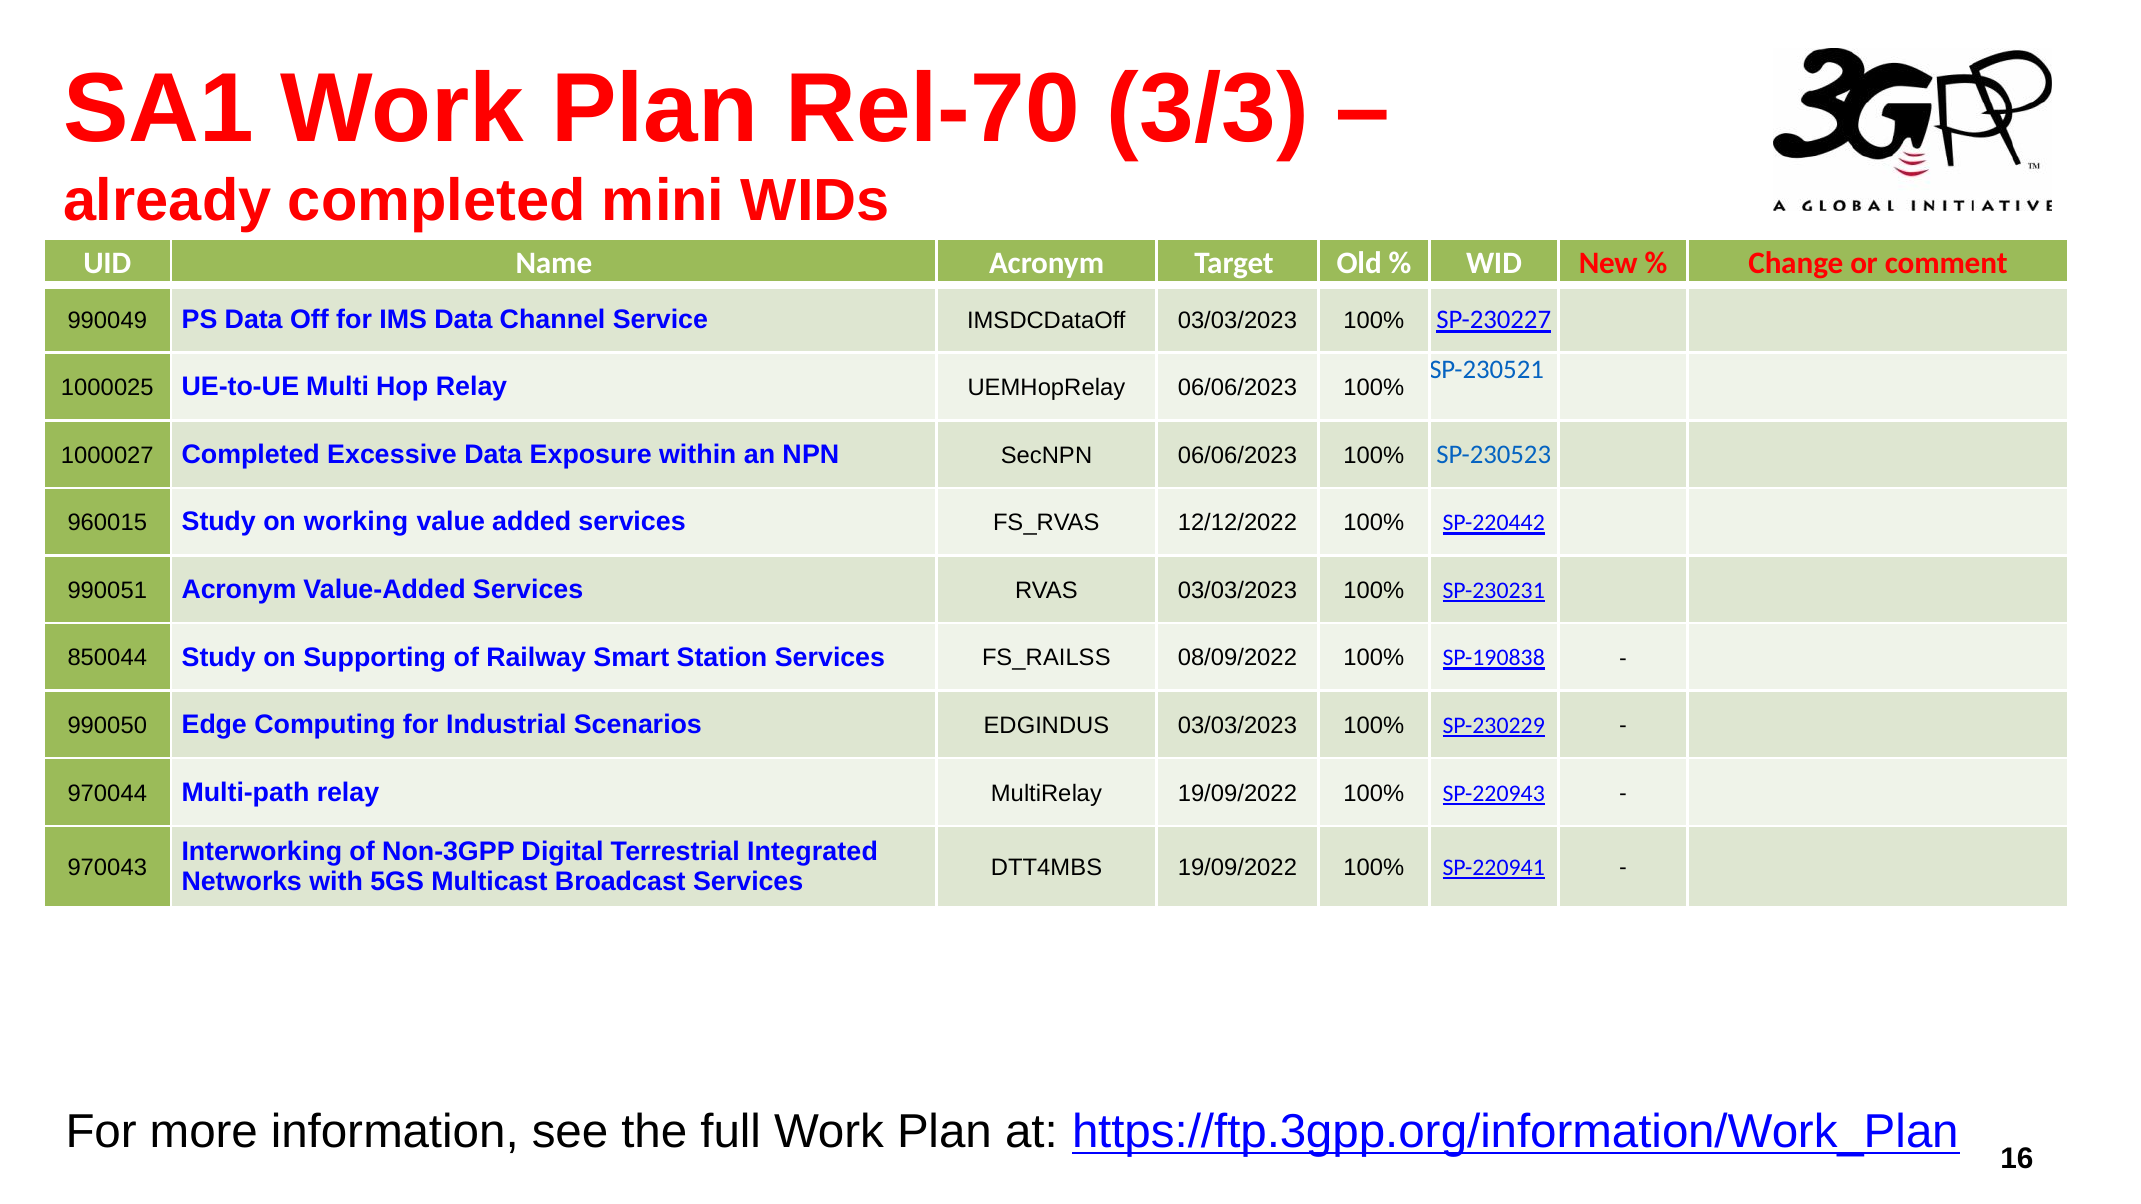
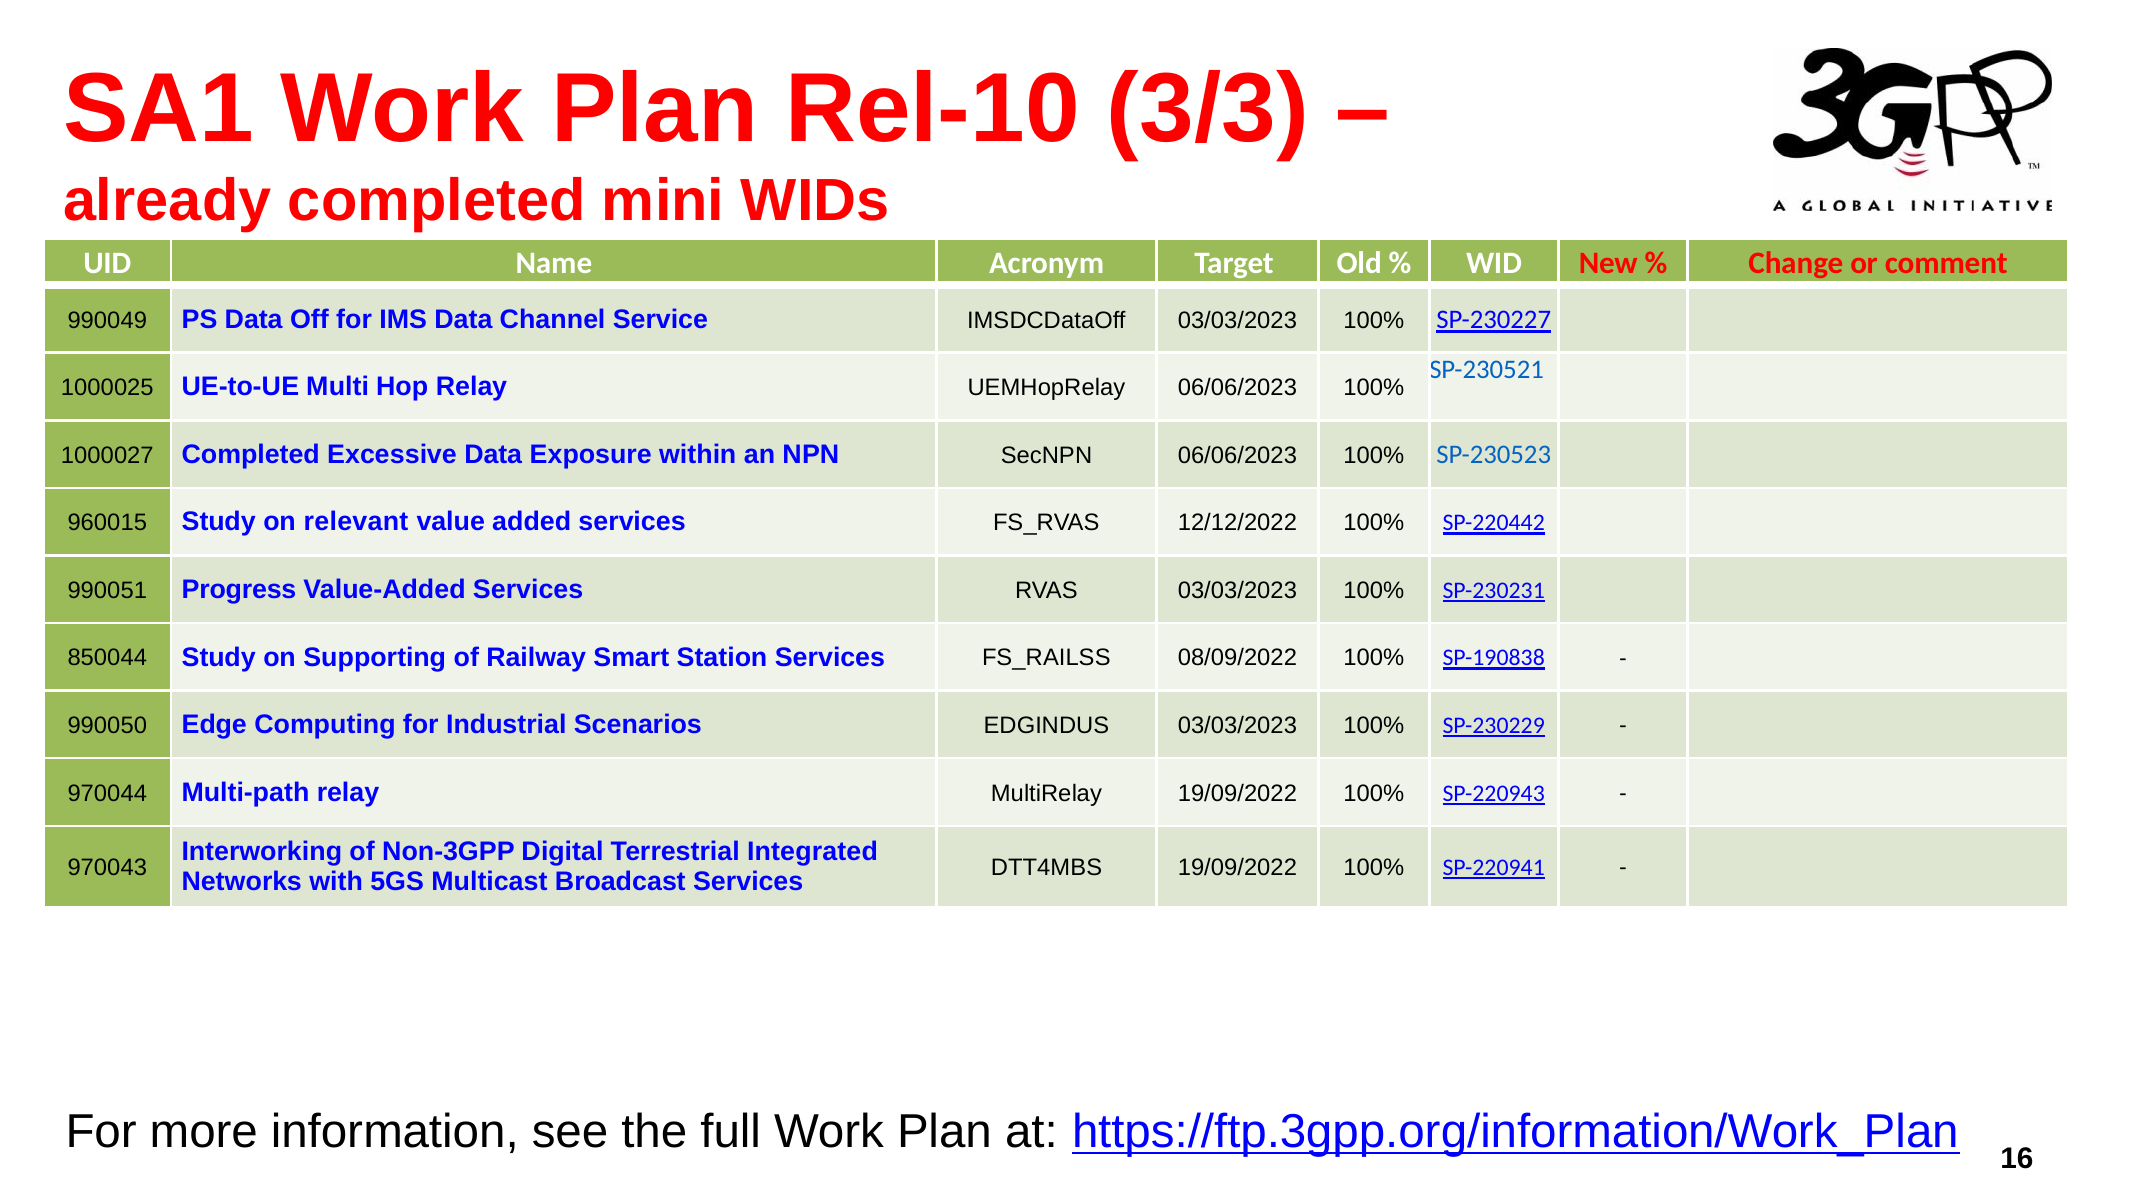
Rel-70: Rel-70 -> Rel-10
working: working -> relevant
990051 Acronym: Acronym -> Progress
